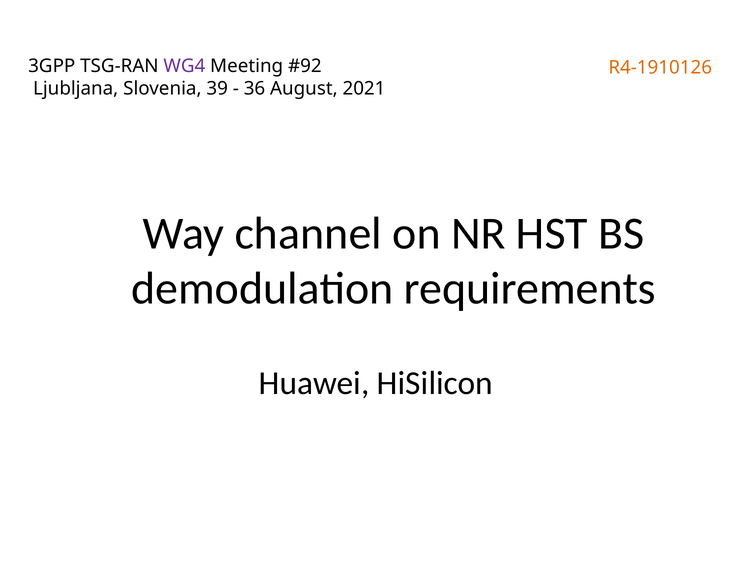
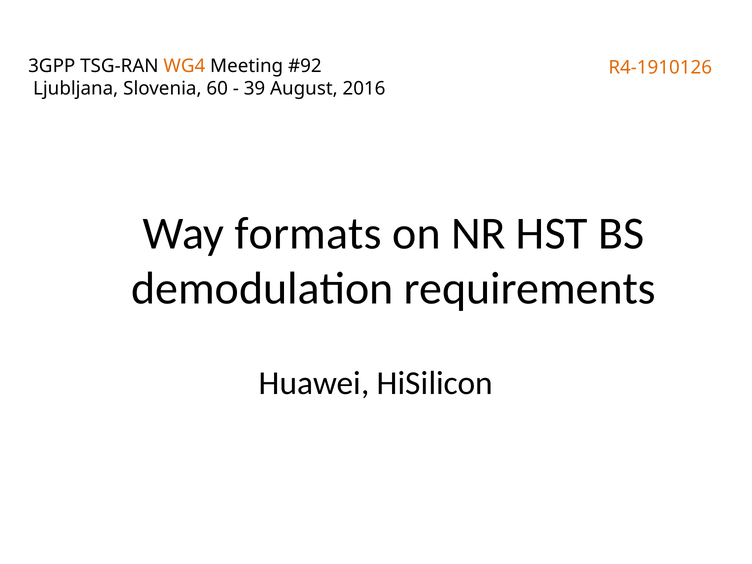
WG4 colour: purple -> orange
39: 39 -> 60
36: 36 -> 39
2021: 2021 -> 2016
channel: channel -> formats
